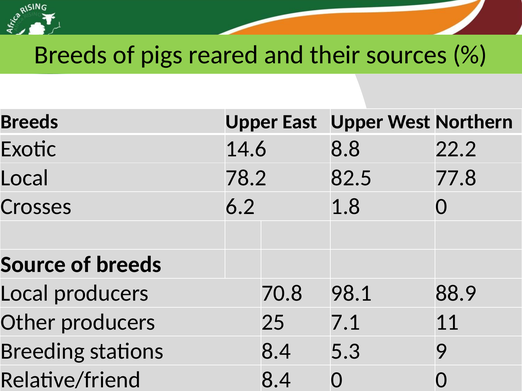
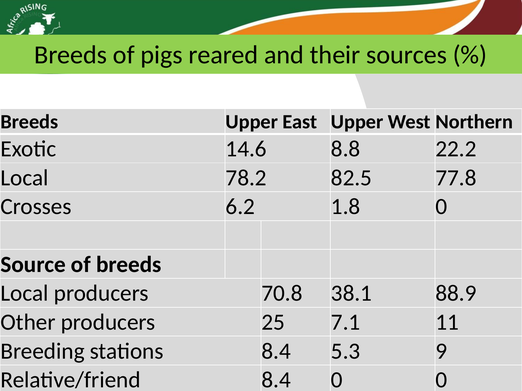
98.1: 98.1 -> 38.1
